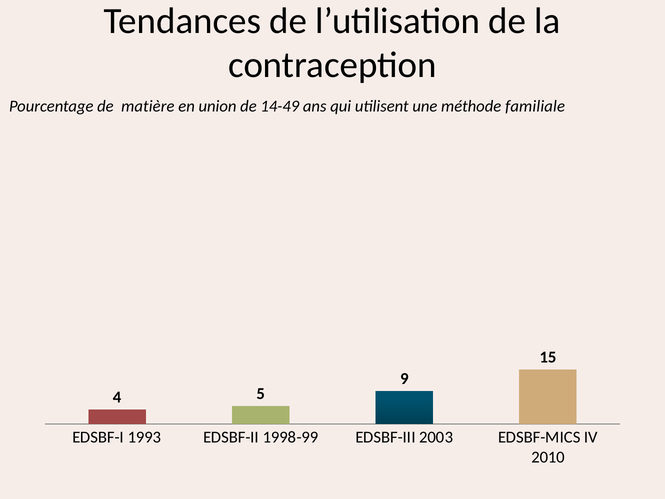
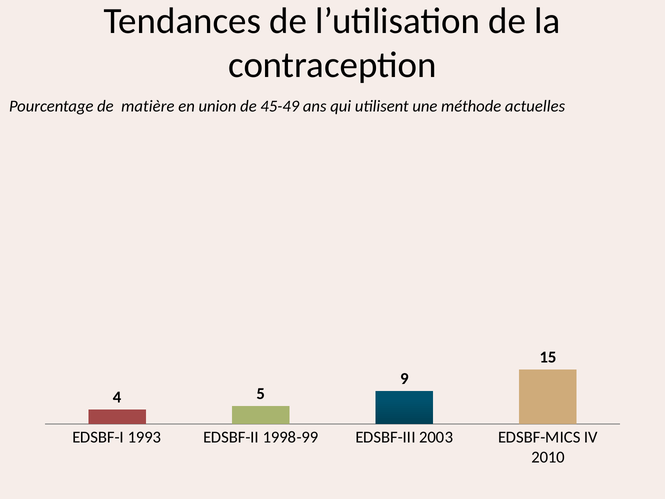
14-49: 14-49 -> 45-49
familiale: familiale -> actuelles
